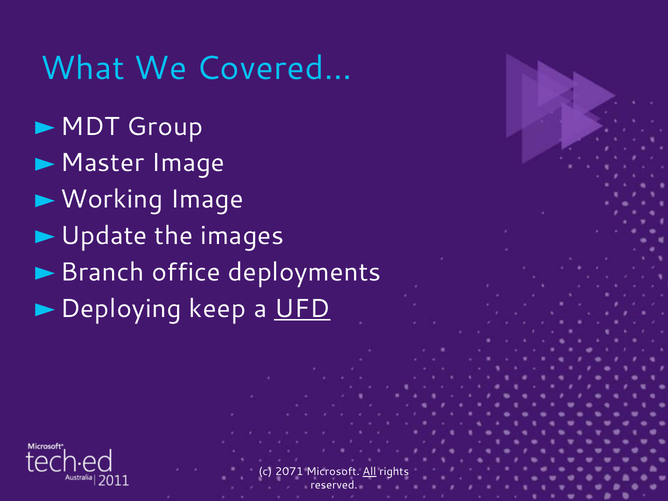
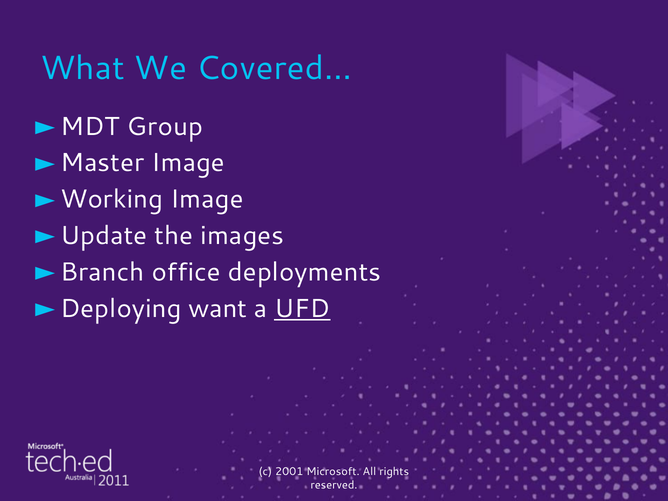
keep: keep -> want
2071: 2071 -> 2001
All underline: present -> none
